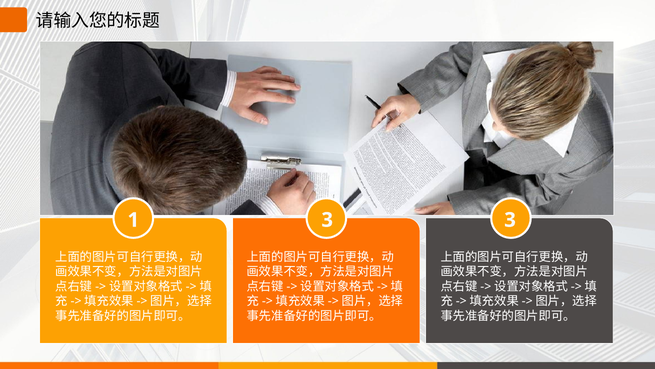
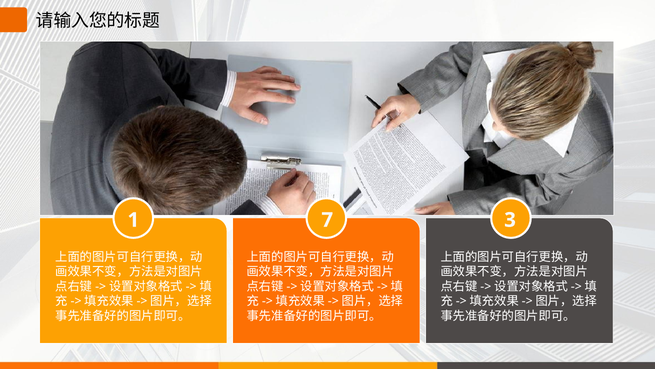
1 3: 3 -> 7
